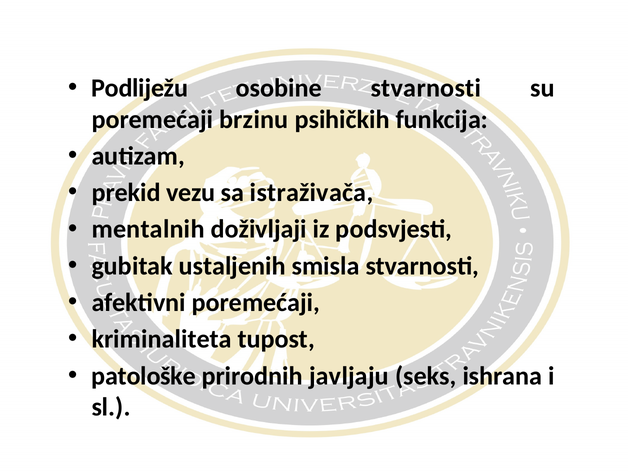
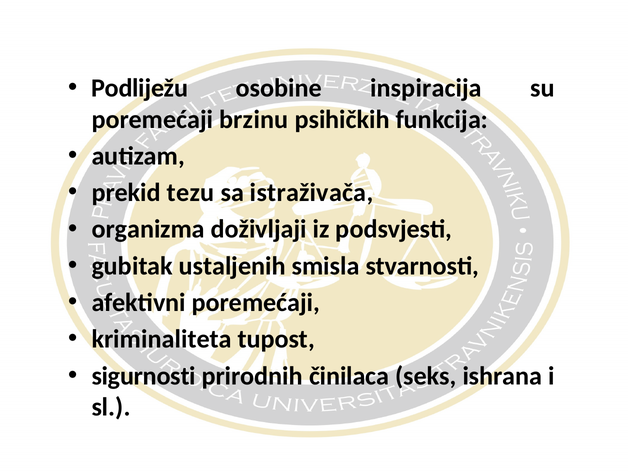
osobine stvarnosti: stvarnosti -> inspiracija
vezu: vezu -> tezu
mentalnih: mentalnih -> organizma
patološke: patološke -> sigurnosti
javljaju: javljaju -> činilaca
